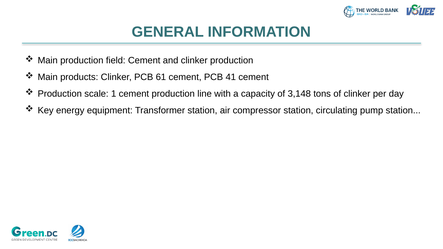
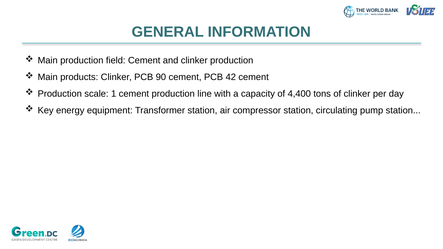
61: 61 -> 90
41: 41 -> 42
3,148: 3,148 -> 4,400
